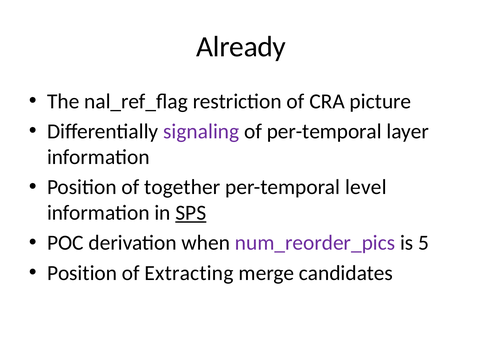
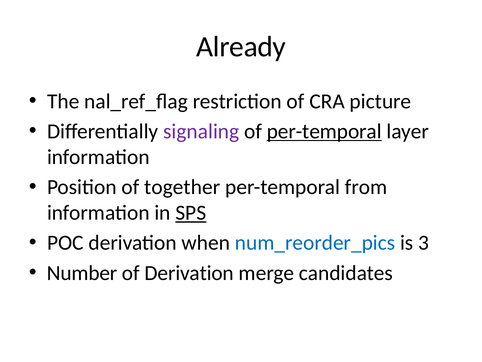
per-temporal at (324, 131) underline: none -> present
level: level -> from
num_reorder_pics colour: purple -> blue
5: 5 -> 3
Position at (82, 273): Position -> Number
of Extracting: Extracting -> Derivation
